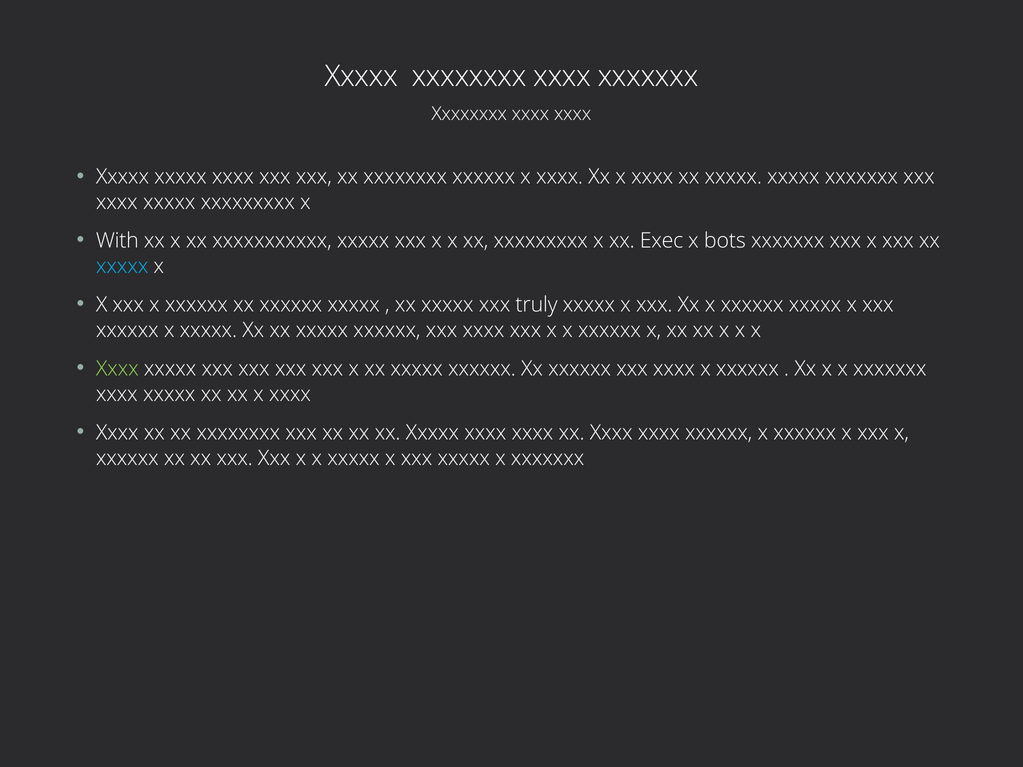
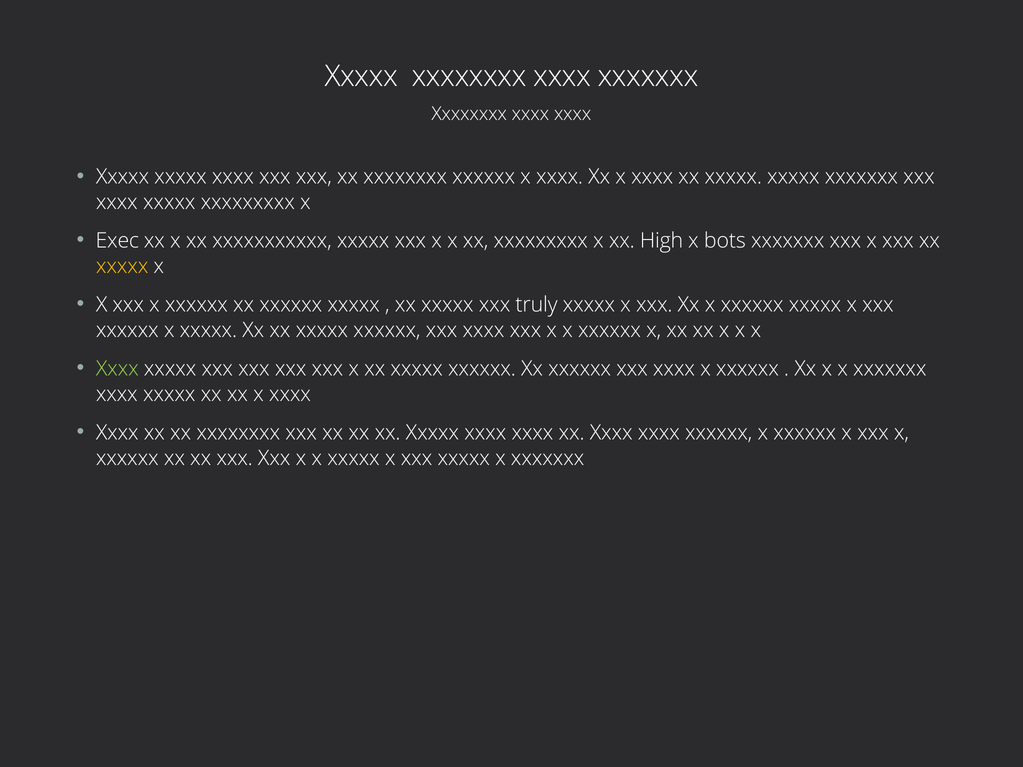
With: With -> Exec
Exec: Exec -> High
xxxxx at (122, 266) colour: light blue -> yellow
